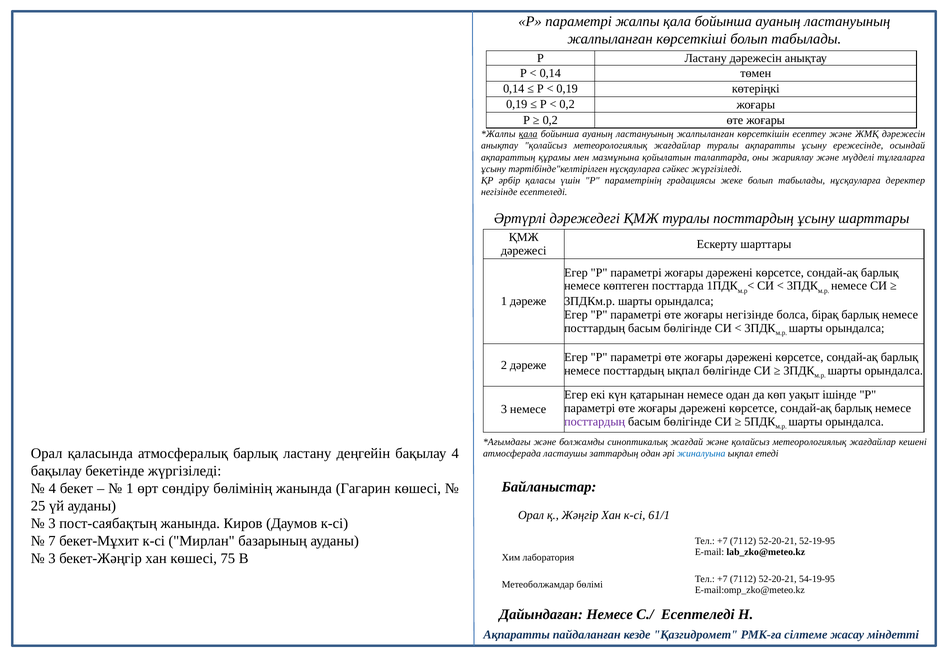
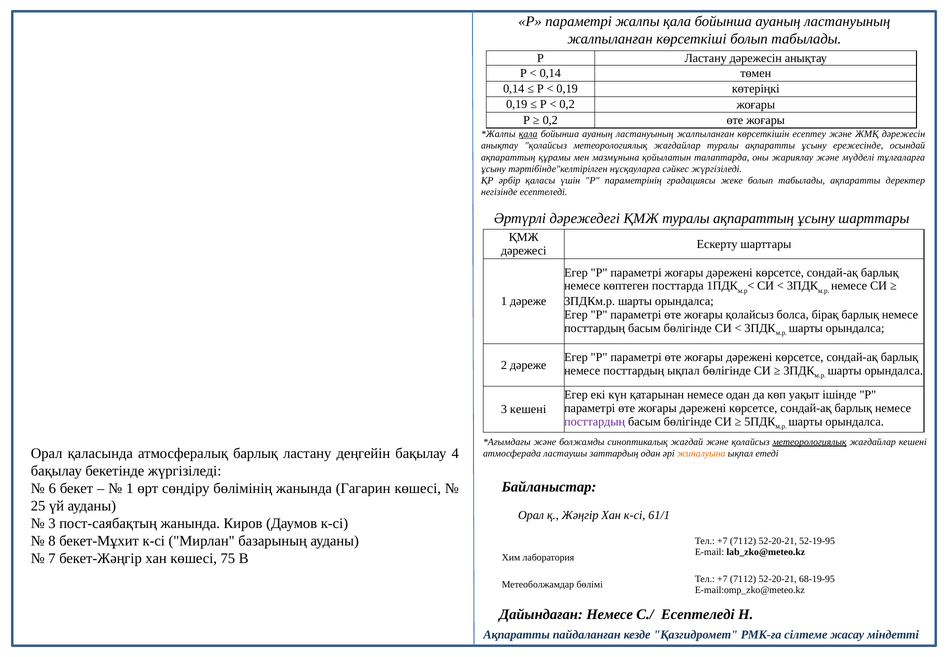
табылады нұсқауларға: нұсқауларға -> ақпаратты
туралы посттардың: посттардың -> ақпараттың
жоғары негізінде: негізінде -> қолайсыз
3 немесе: немесе -> кешені
метеорологиялық at (810, 441) underline: none -> present
жиналуына colour: blue -> orange
4 at (52, 488): 4 -> 6
7: 7 -> 8
3 at (52, 558): 3 -> 7
54-19-95: 54-19-95 -> 68-19-95
